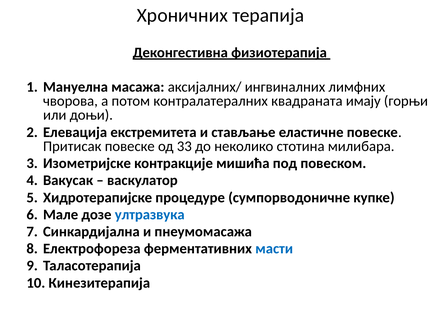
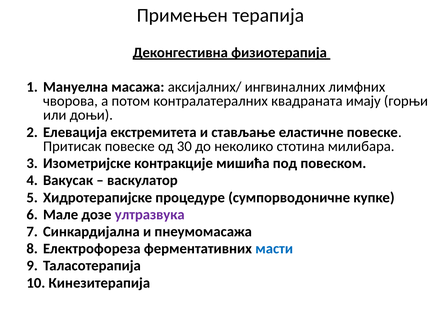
Хроничних: Хроничних -> Примењен
33: 33 -> 30
ултразвука colour: blue -> purple
